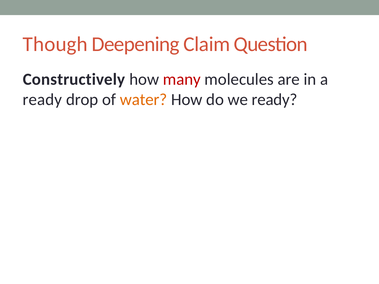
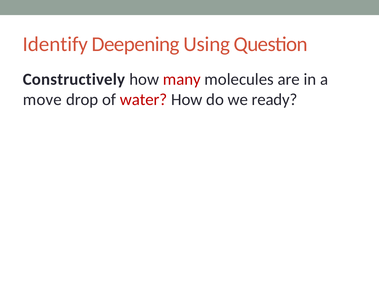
Though: Though -> Identify
Claim: Claim -> Using
ready at (42, 100): ready -> move
water colour: orange -> red
